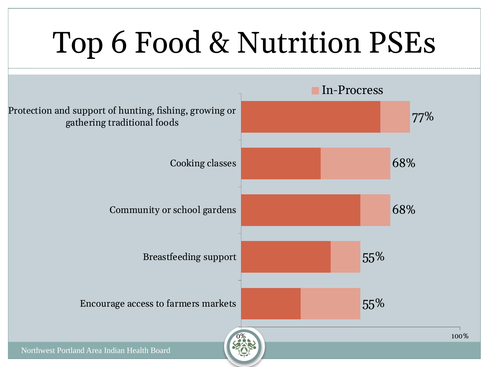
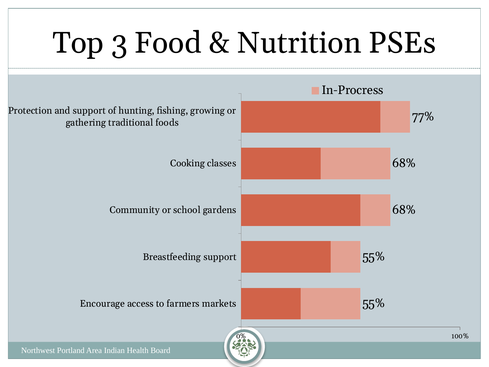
6: 6 -> 3
